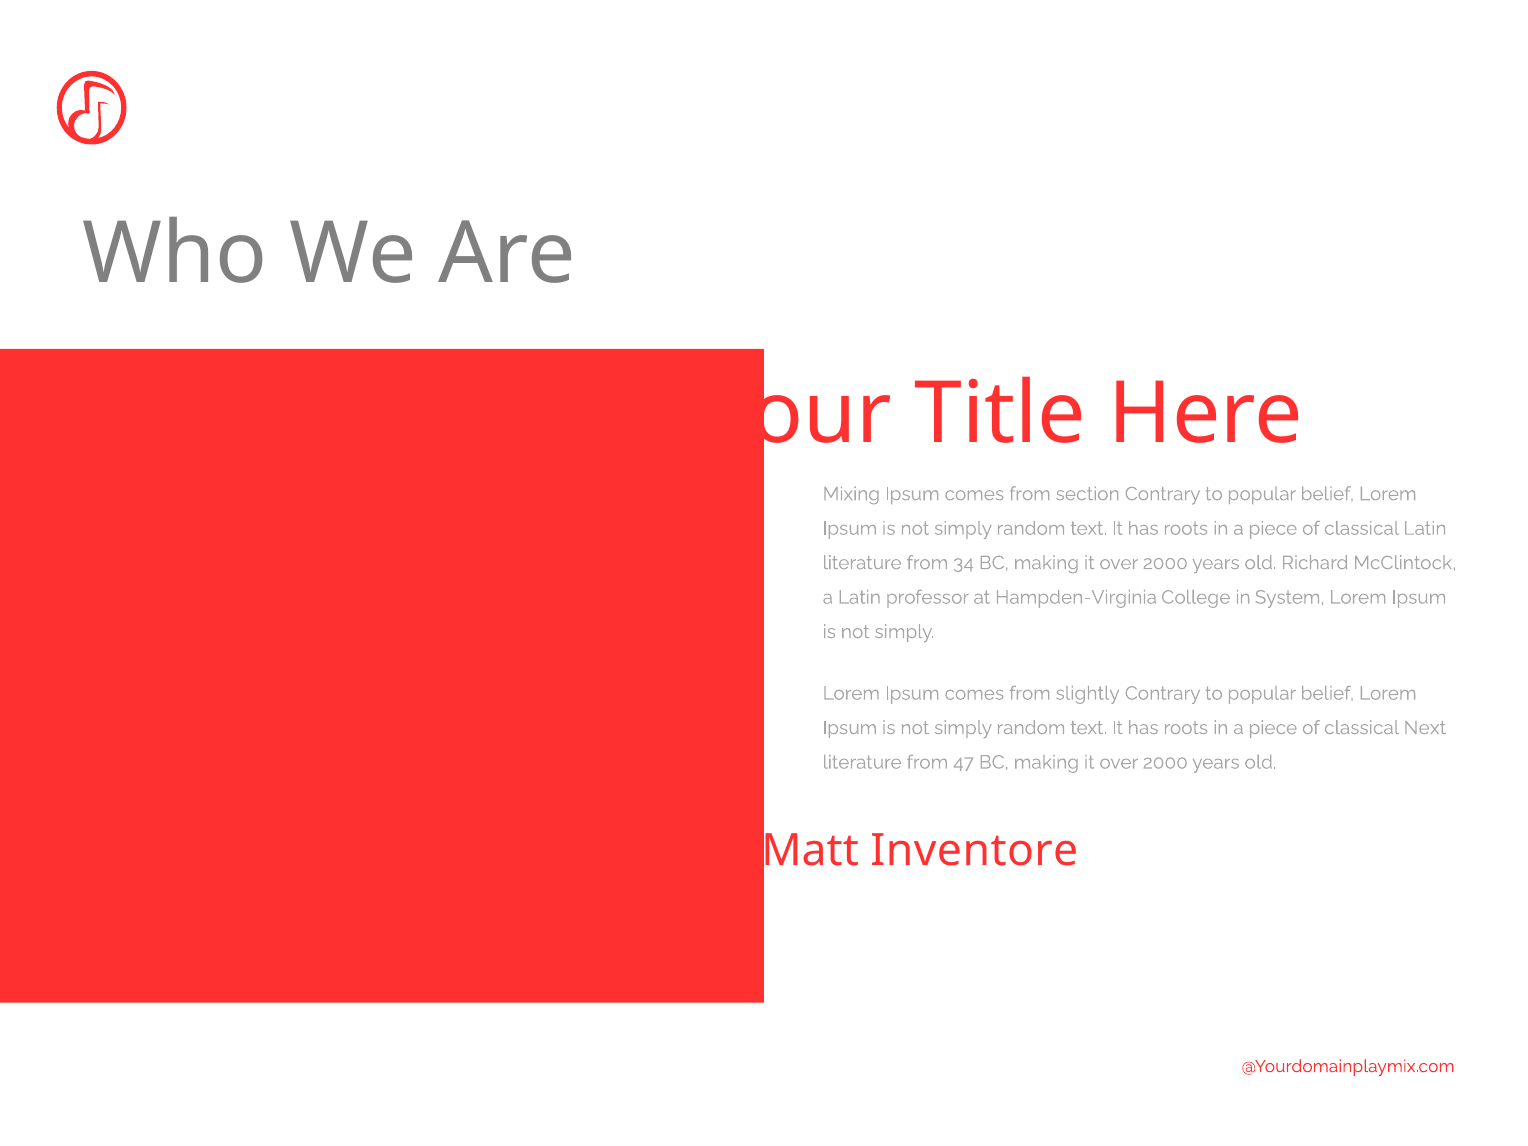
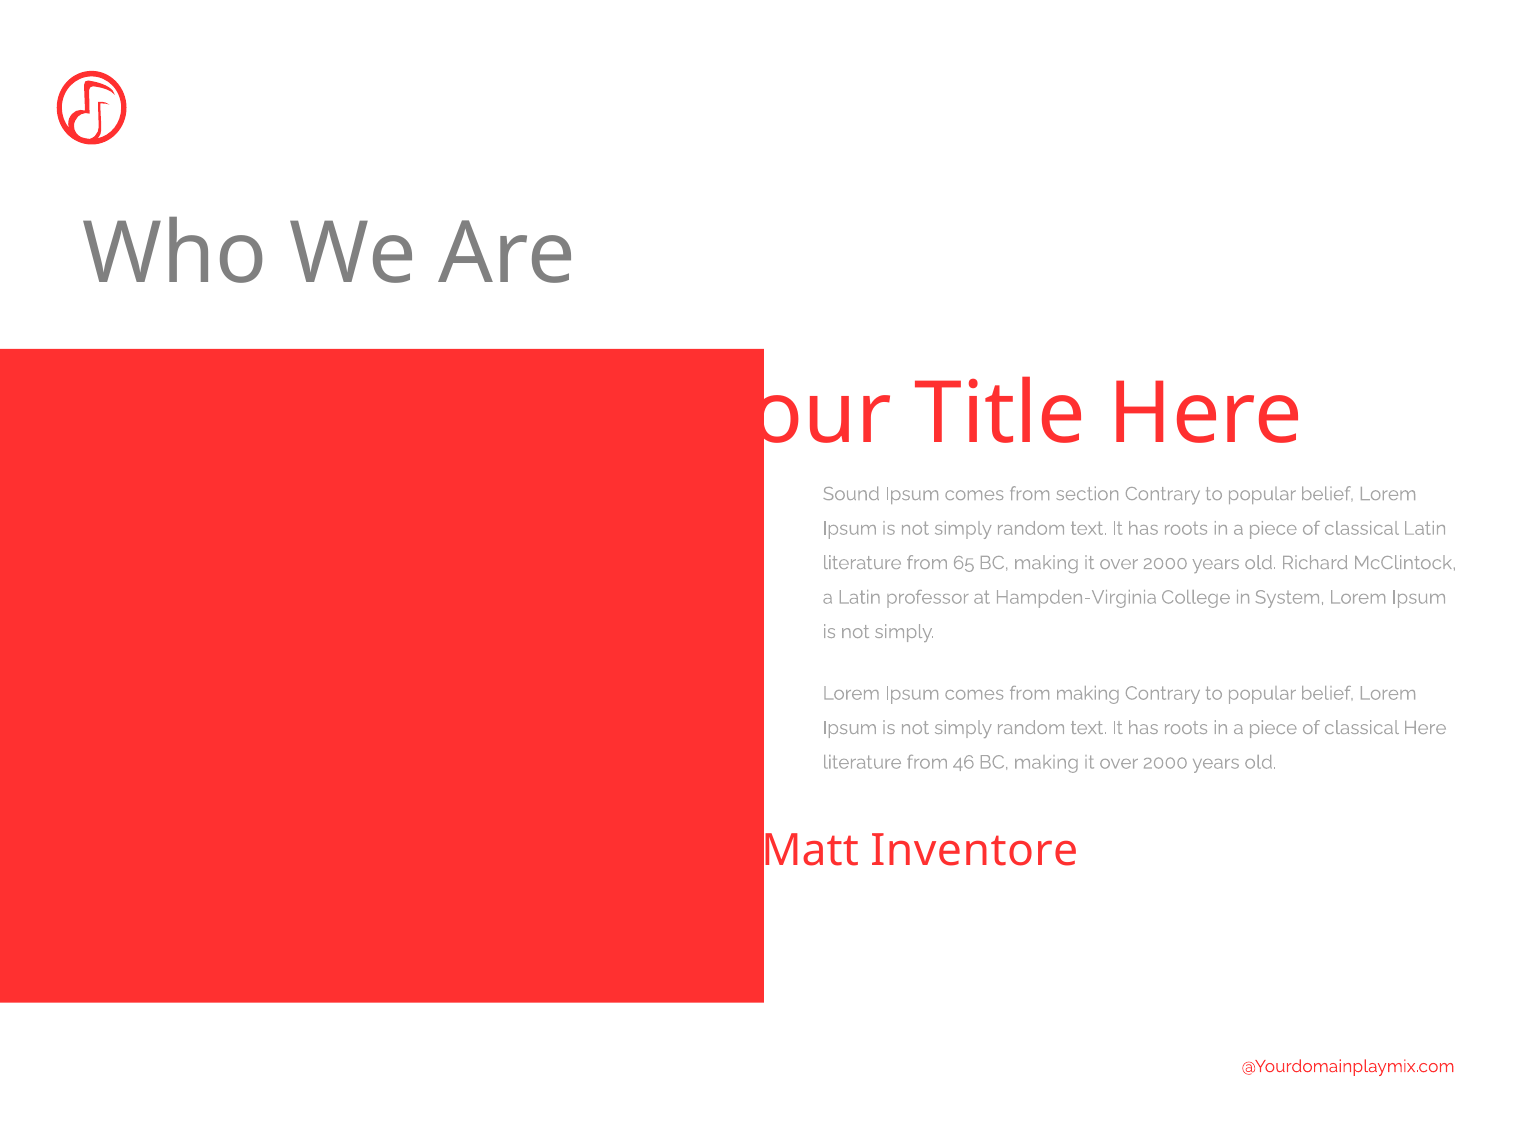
Mixing: Mixing -> Sound
34: 34 -> 65
from slightly: slightly -> making
classical Next: Next -> Here
47: 47 -> 46
